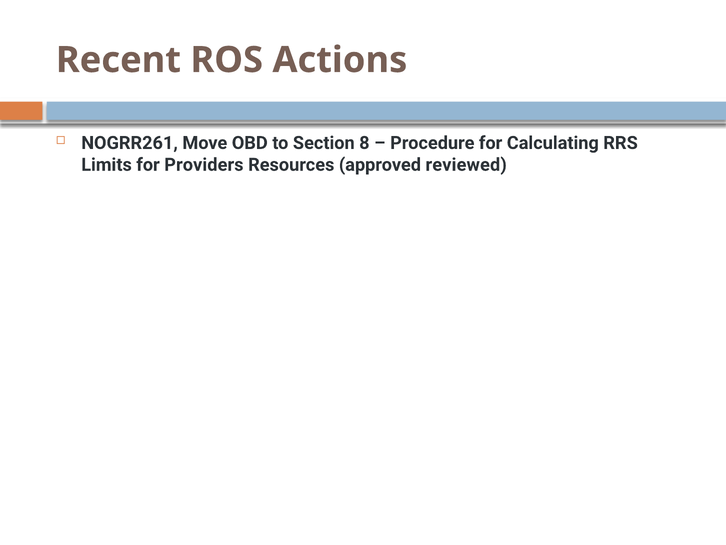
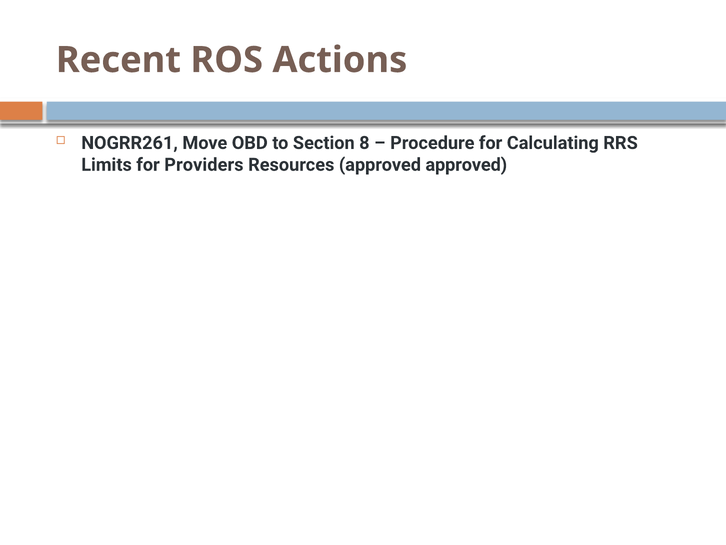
approved reviewed: reviewed -> approved
